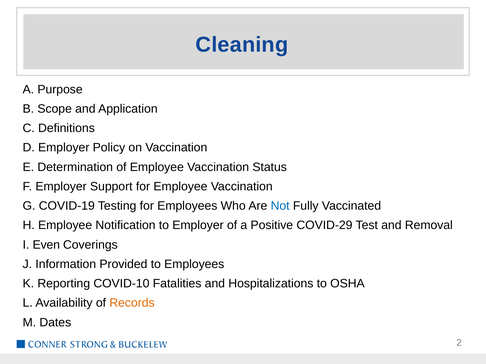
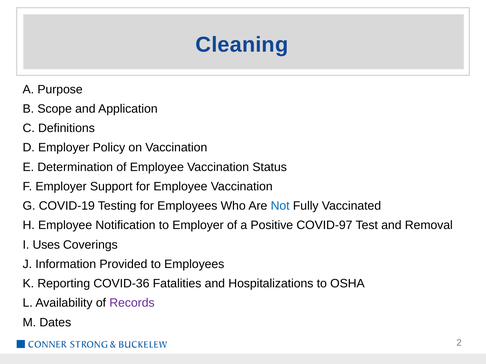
COVID-29: COVID-29 -> COVID-97
Even: Even -> Uses
COVID-10: COVID-10 -> COVID-36
Records colour: orange -> purple
